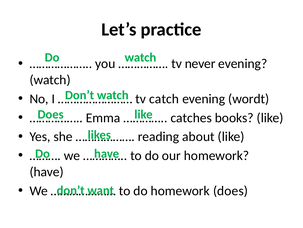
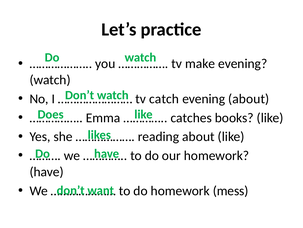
never: never -> make
evening wordt: wordt -> about
homework does: does -> mess
